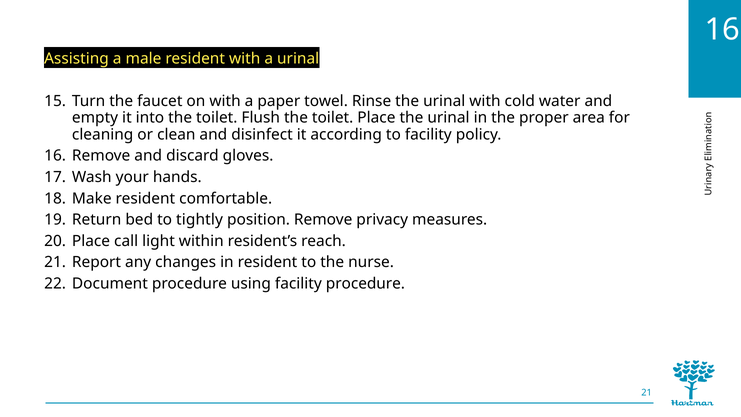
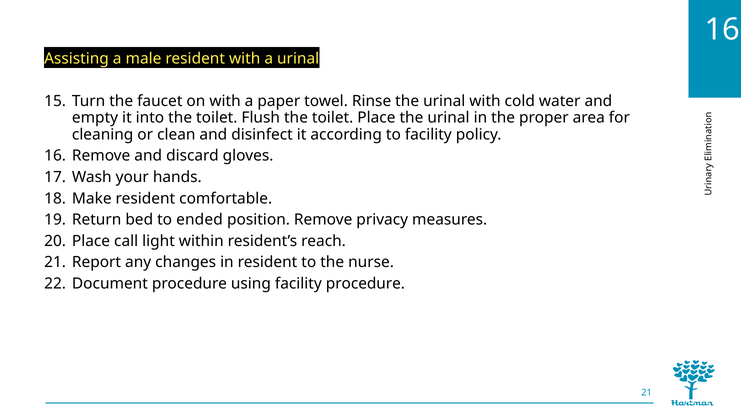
tightly: tightly -> ended
